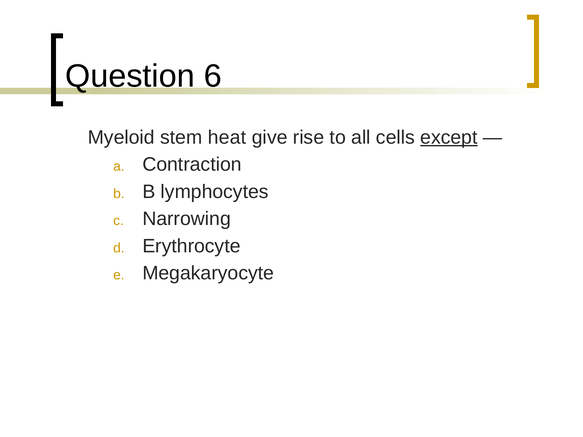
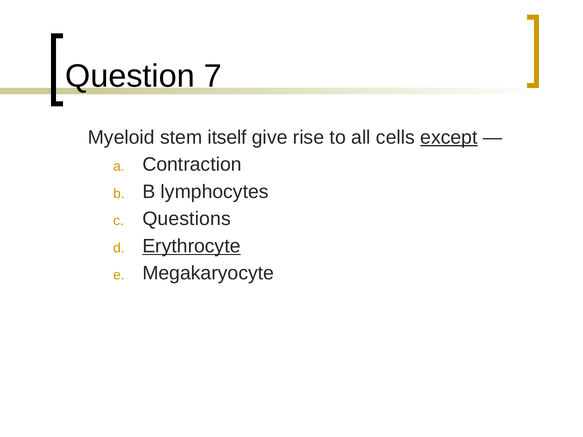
6: 6 -> 7
heat: heat -> itself
Narrowing: Narrowing -> Questions
Erythrocyte underline: none -> present
